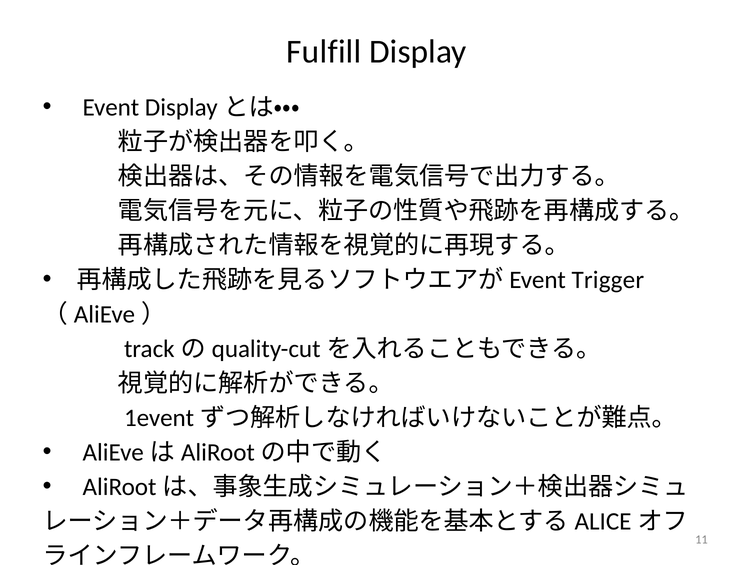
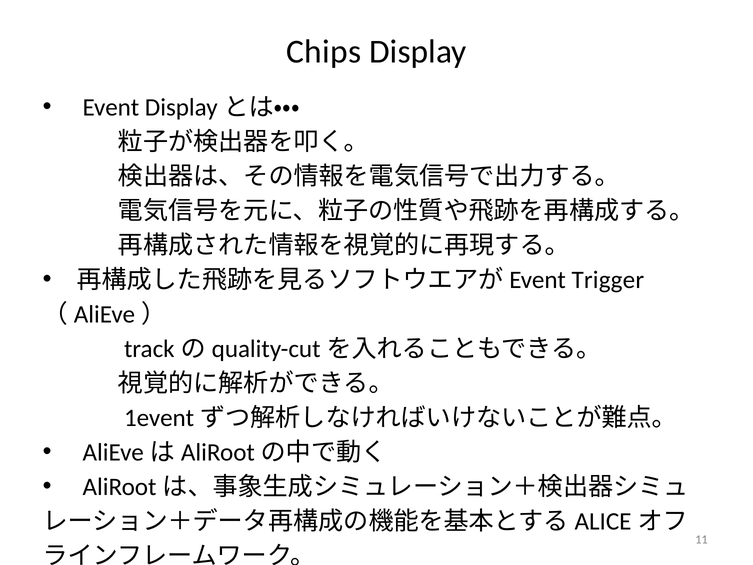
Fulfill: Fulfill -> Chips
